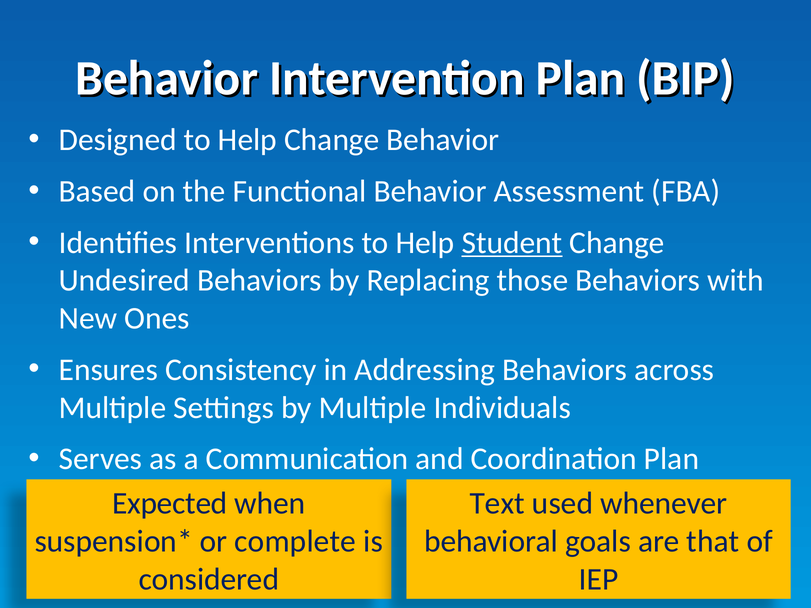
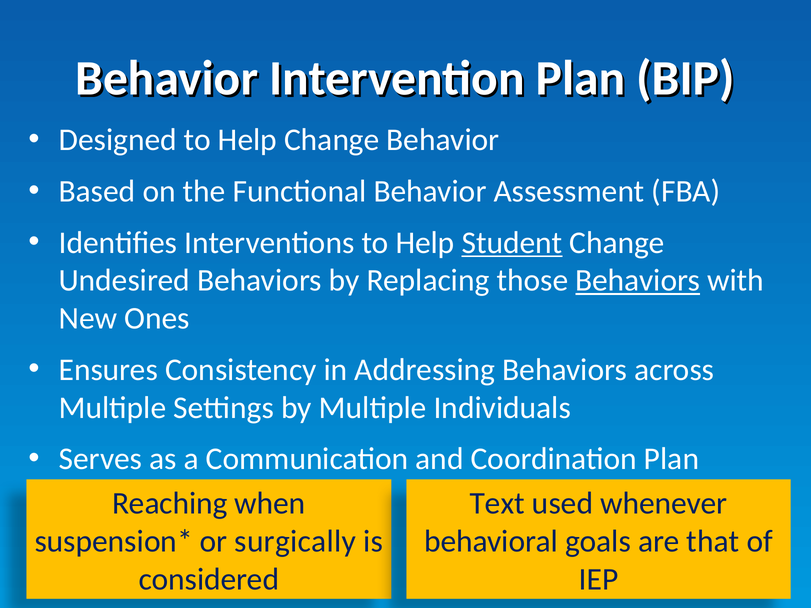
Behaviors at (638, 281) underline: none -> present
Expected: Expected -> Reaching
complete: complete -> surgically
